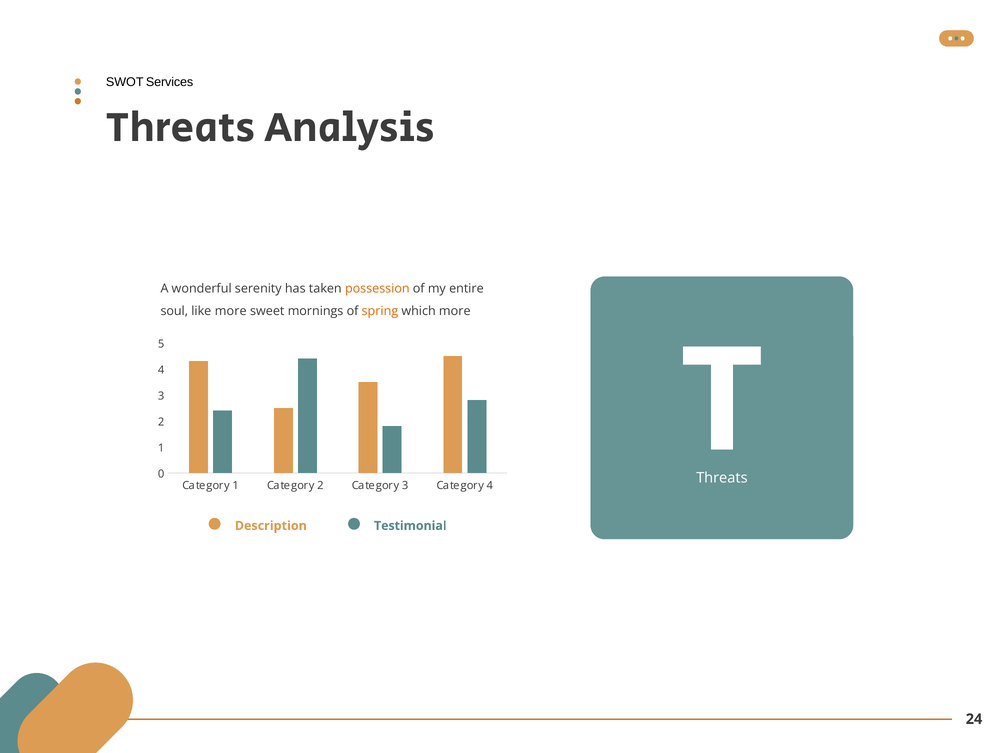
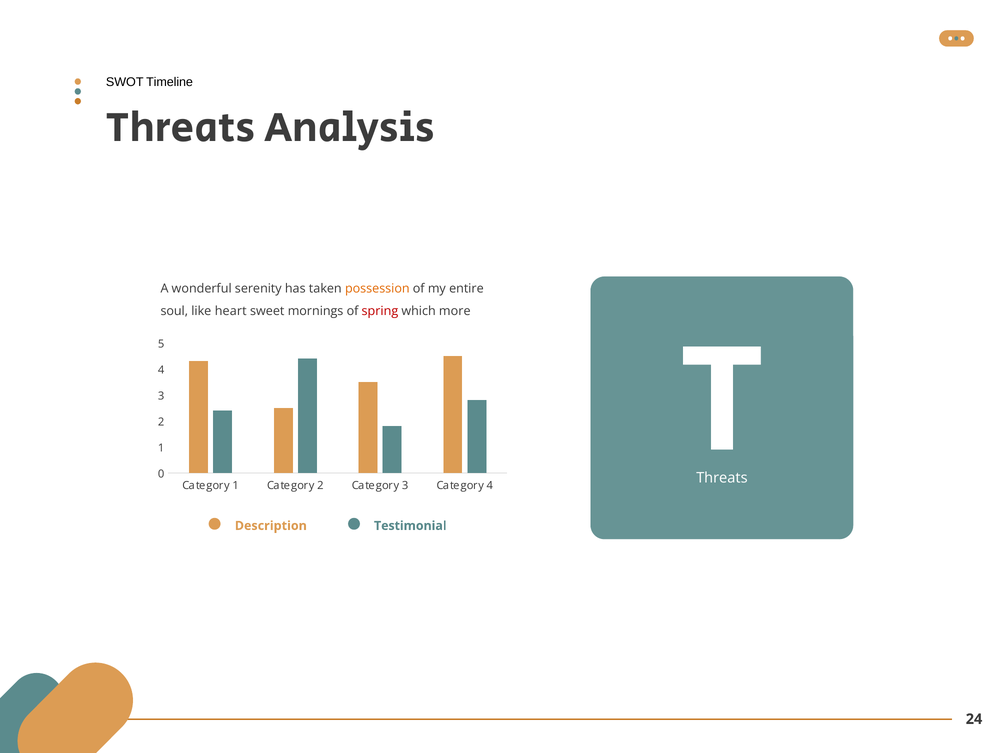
Services: Services -> Timeline
like more: more -> heart
spring colour: orange -> red
